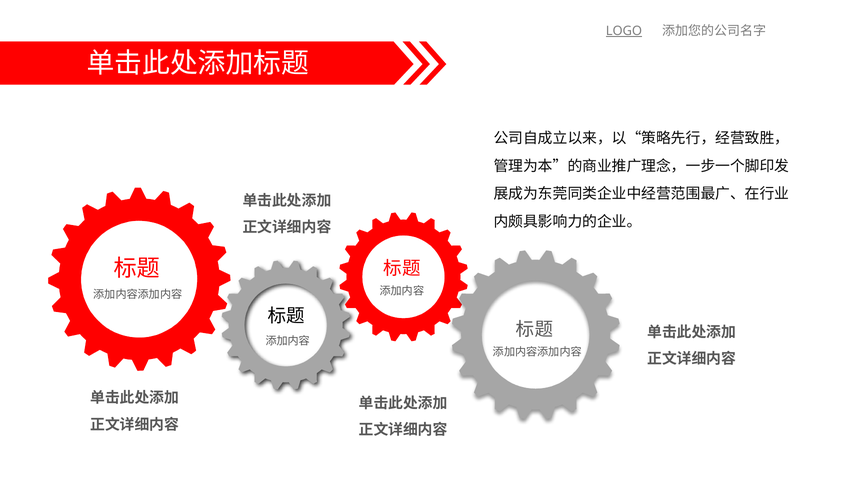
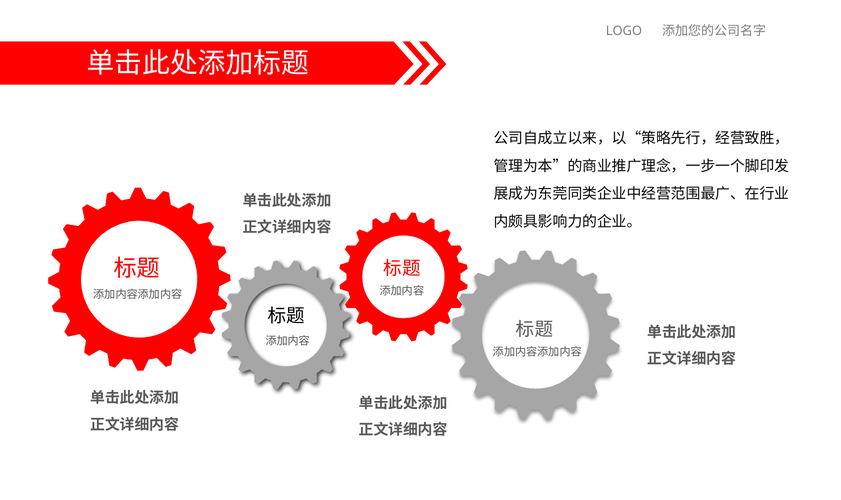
LOGO underline: present -> none
